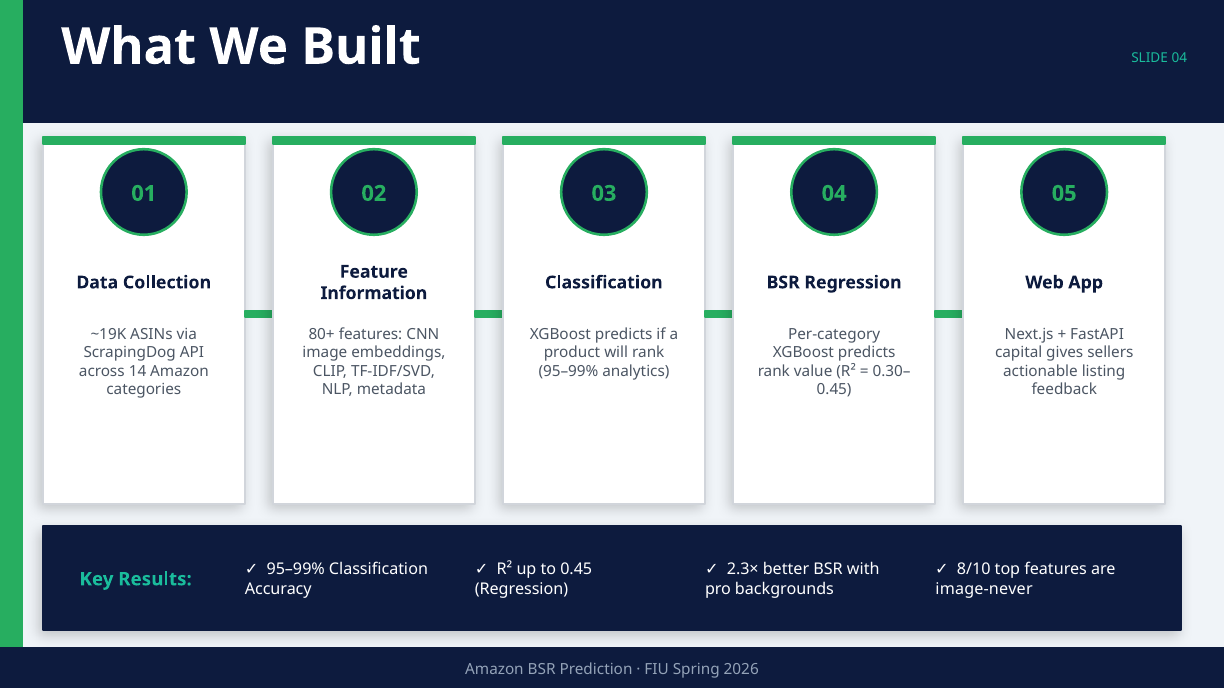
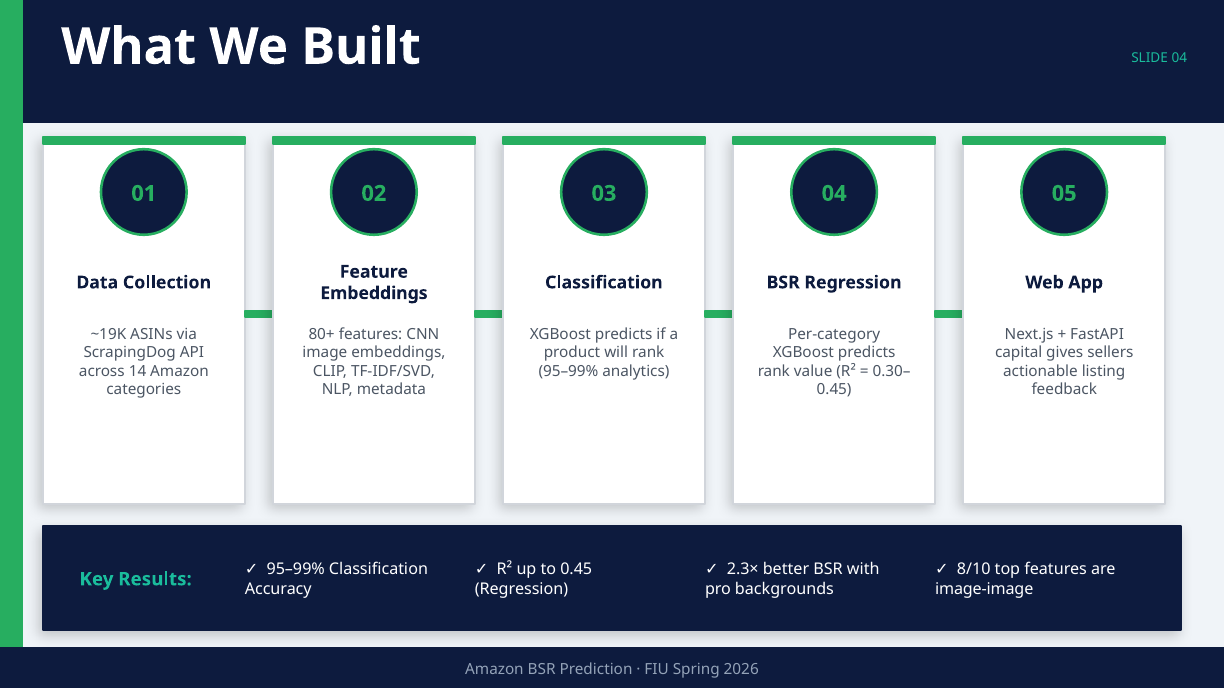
Information at (374, 293): Information -> Embeddings
image-never: image-never -> image-image
